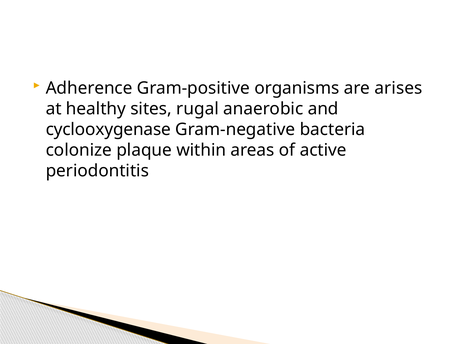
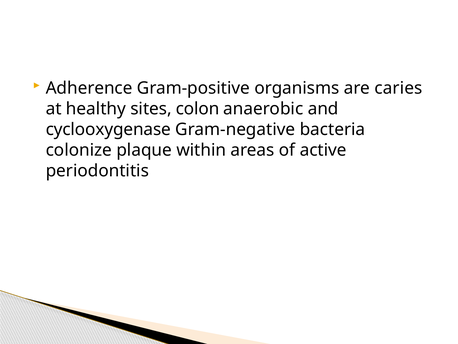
arises: arises -> caries
rugal: rugal -> colon
